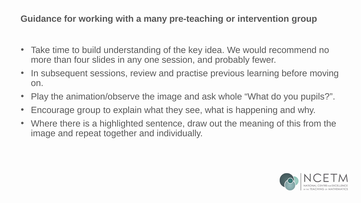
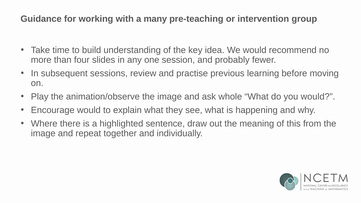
you pupils: pupils -> would
Encourage group: group -> would
